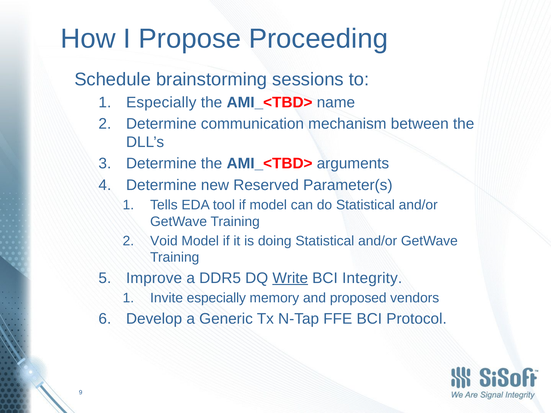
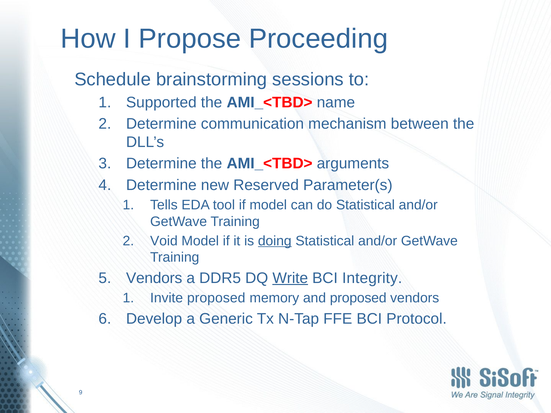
Especially at (161, 102): Especially -> Supported
doing underline: none -> present
Improve at (154, 278): Improve -> Vendors
Invite especially: especially -> proposed
